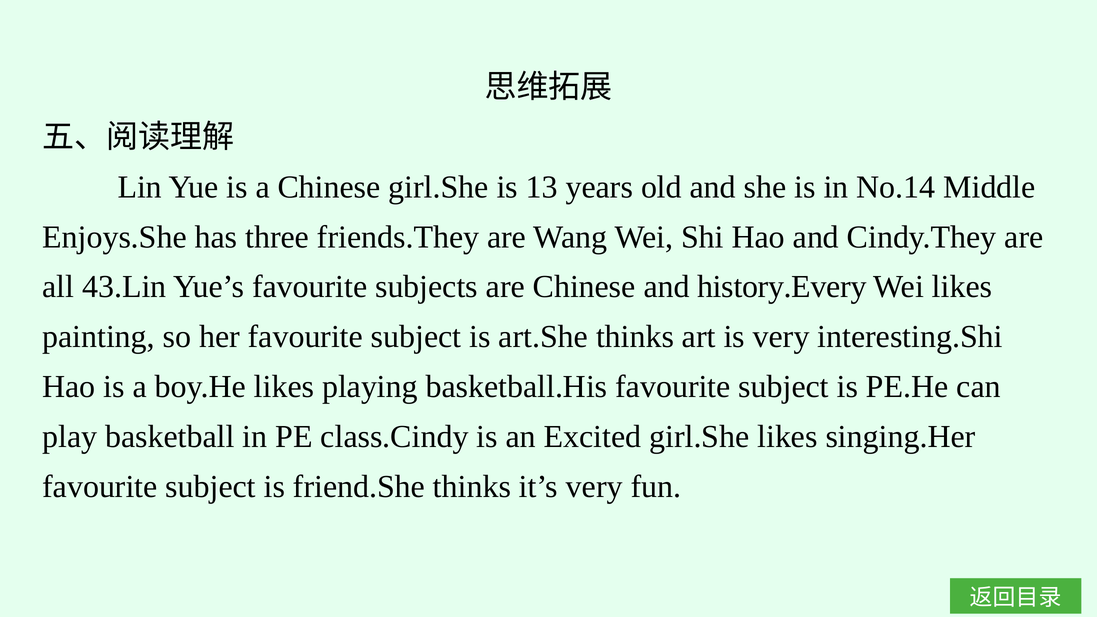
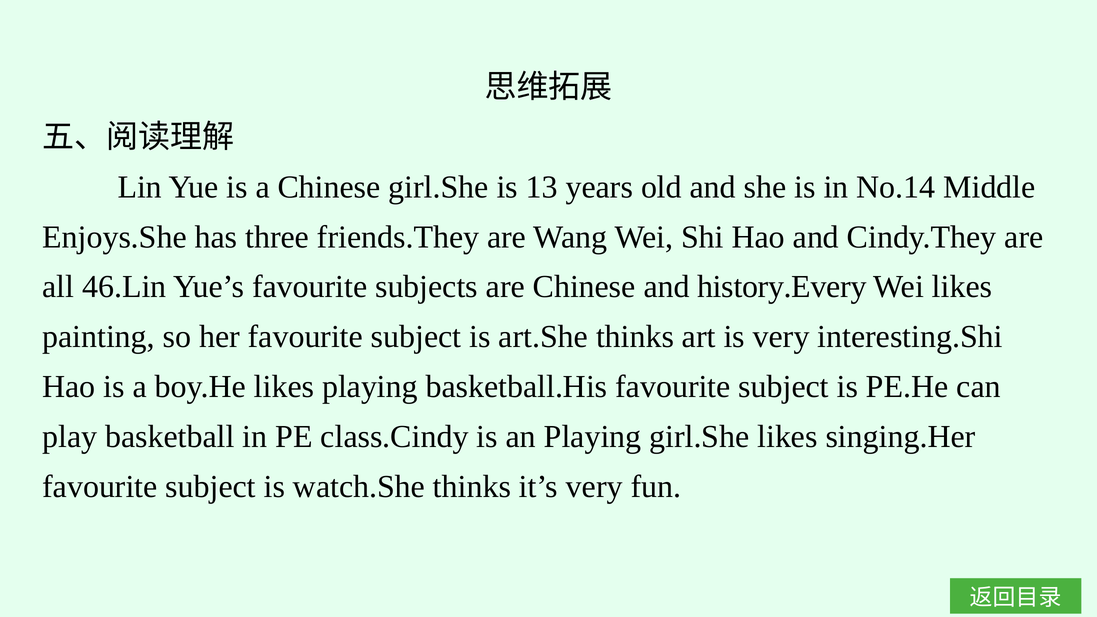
43.Lin: 43.Lin -> 46.Lin
an Excited: Excited -> Playing
friend.She: friend.She -> watch.She
